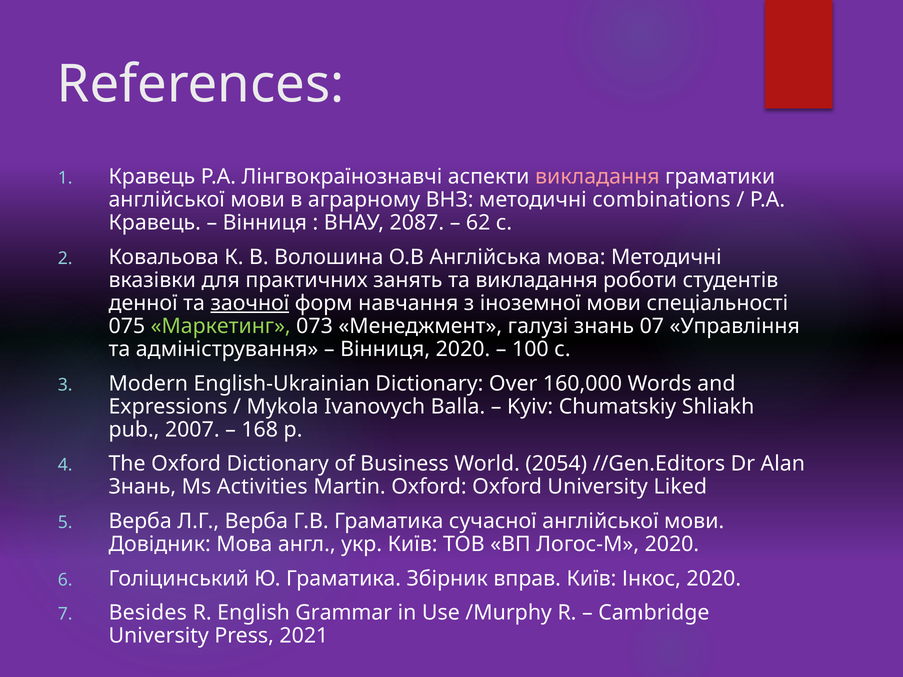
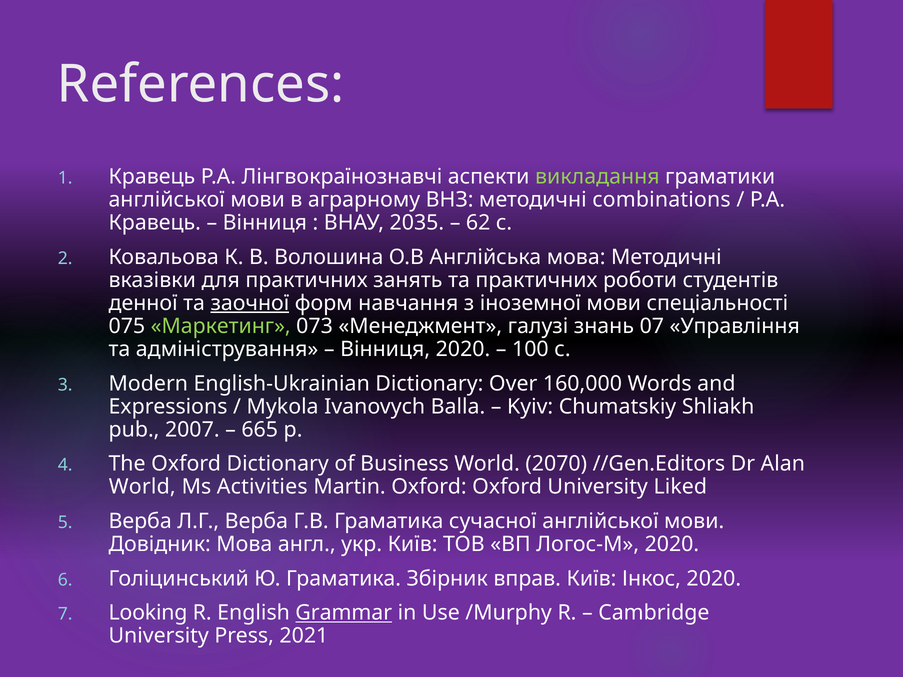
викладання at (597, 177) colour: pink -> light green
2087: 2087 -> 2035
та викладання: викладання -> практичних
168: 168 -> 665
2054: 2054 -> 2070
Знань at (142, 487): Знань -> World
Besides: Besides -> Looking
Grammar underline: none -> present
